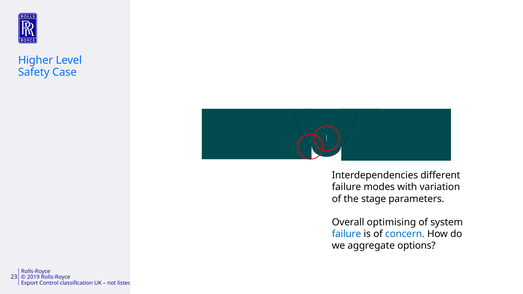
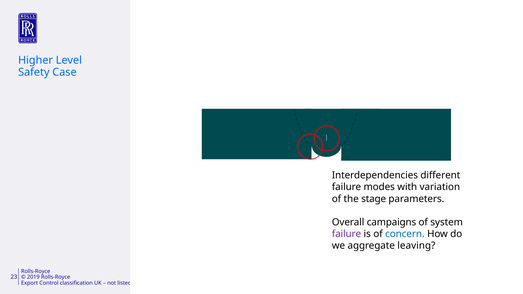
optimising: optimising -> campaigns
failure at (347, 234) colour: blue -> purple
options: options -> leaving
